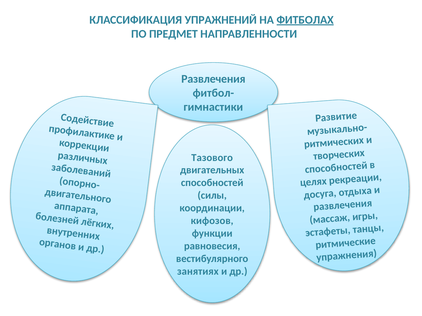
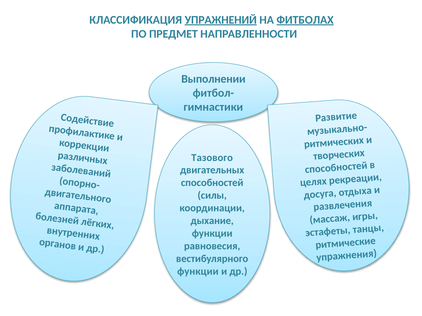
УПРАЖНЕНИЙ underline: none -> present
Развлечения at (213, 79): Развлечения -> Выполнении
кифозов: кифозов -> дыхание
занятиях at (198, 272): занятиях -> функции
